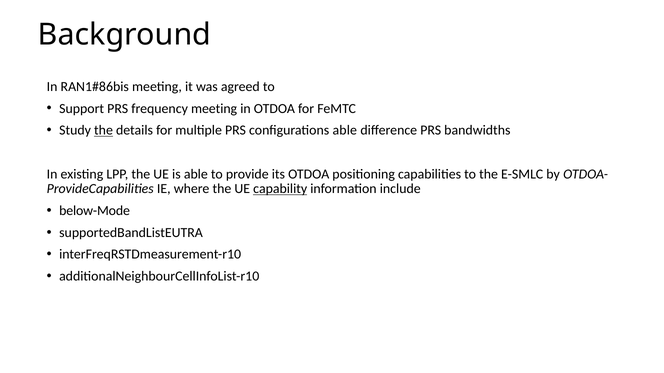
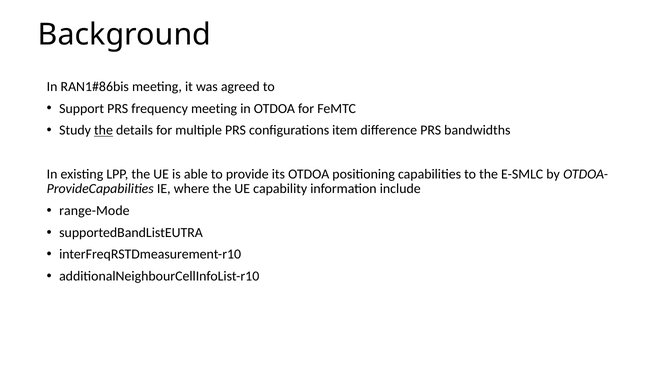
configurations able: able -> item
capability underline: present -> none
below-Mode: below-Mode -> range-Mode
